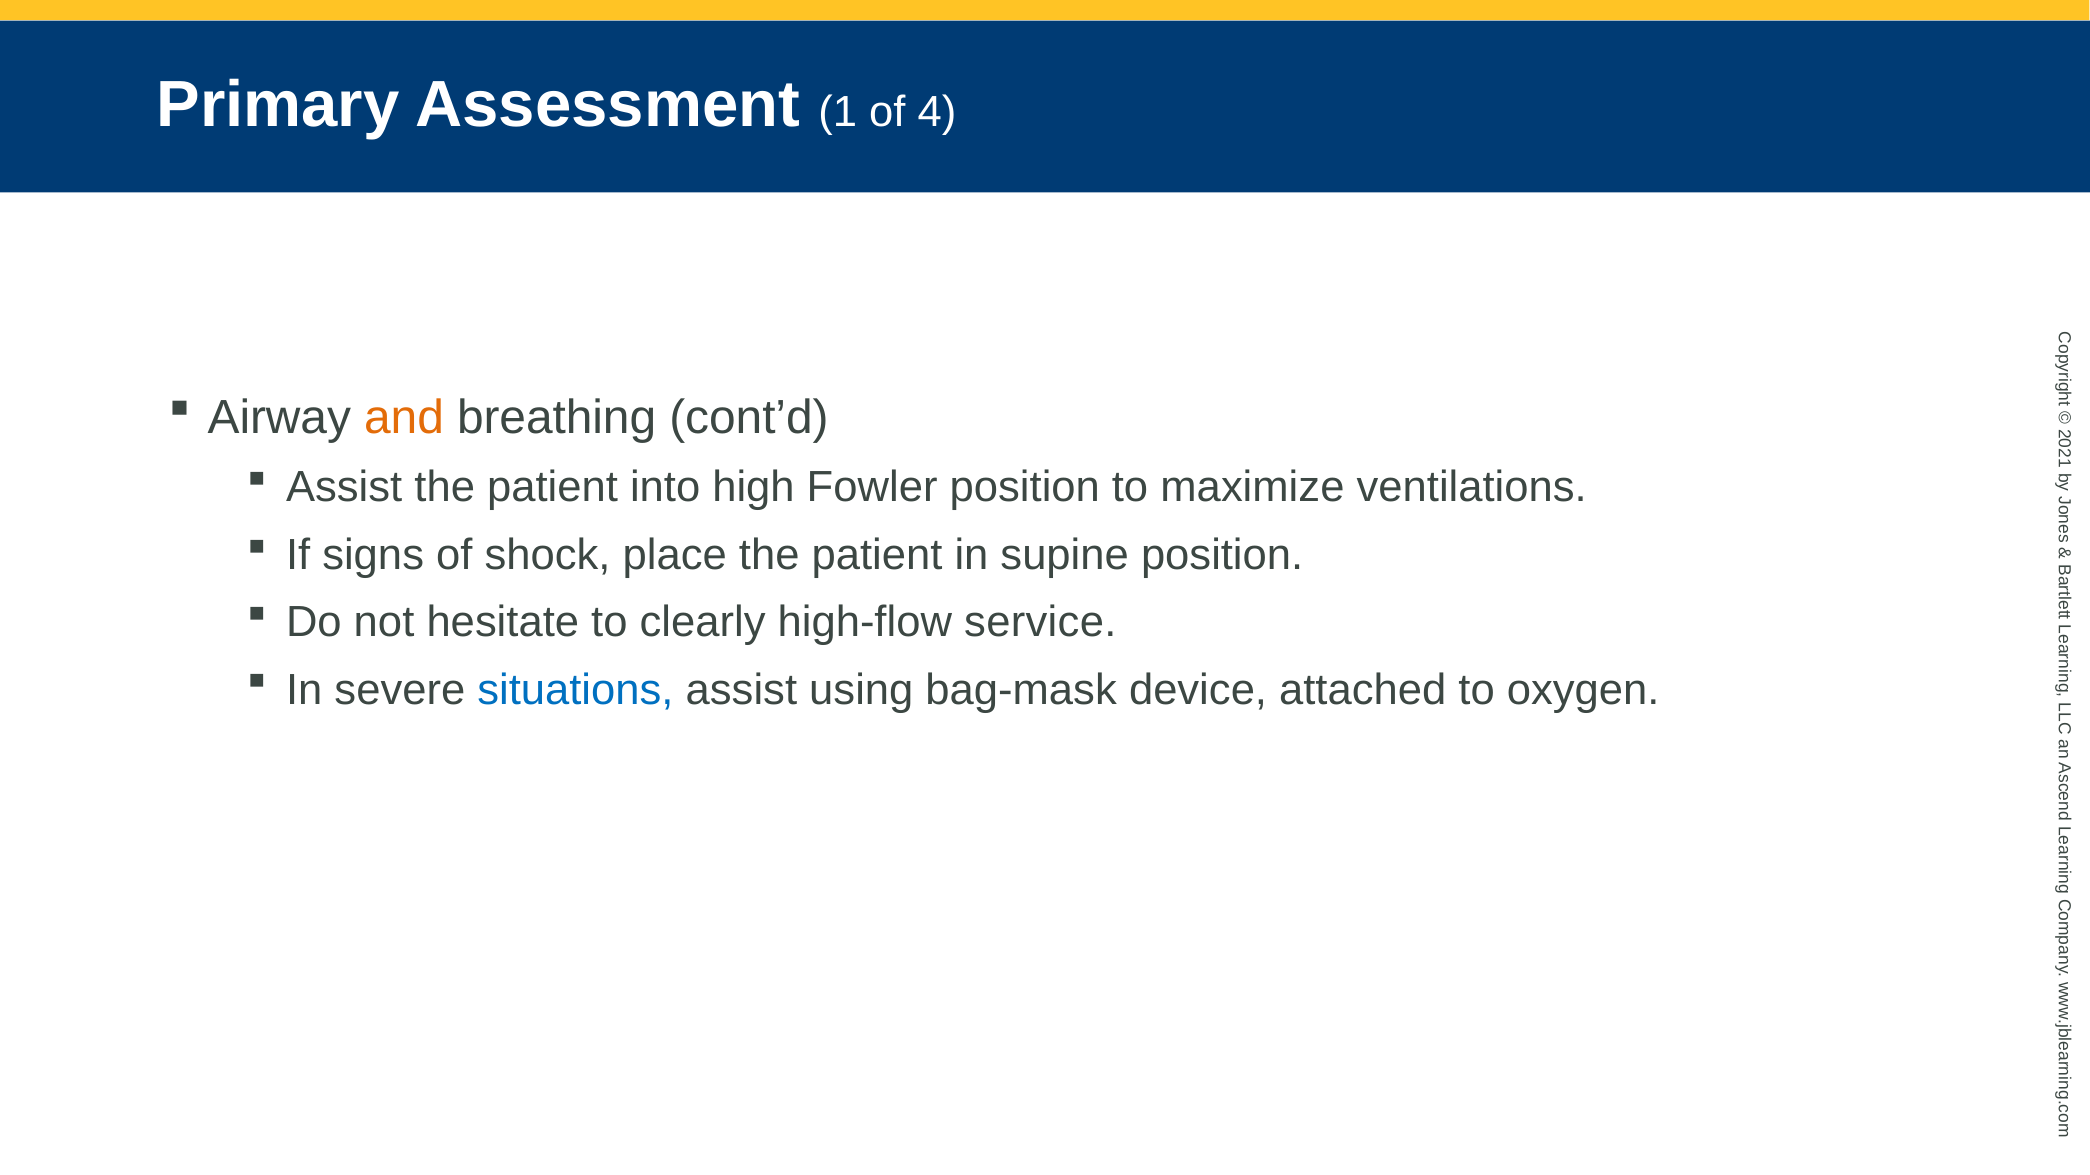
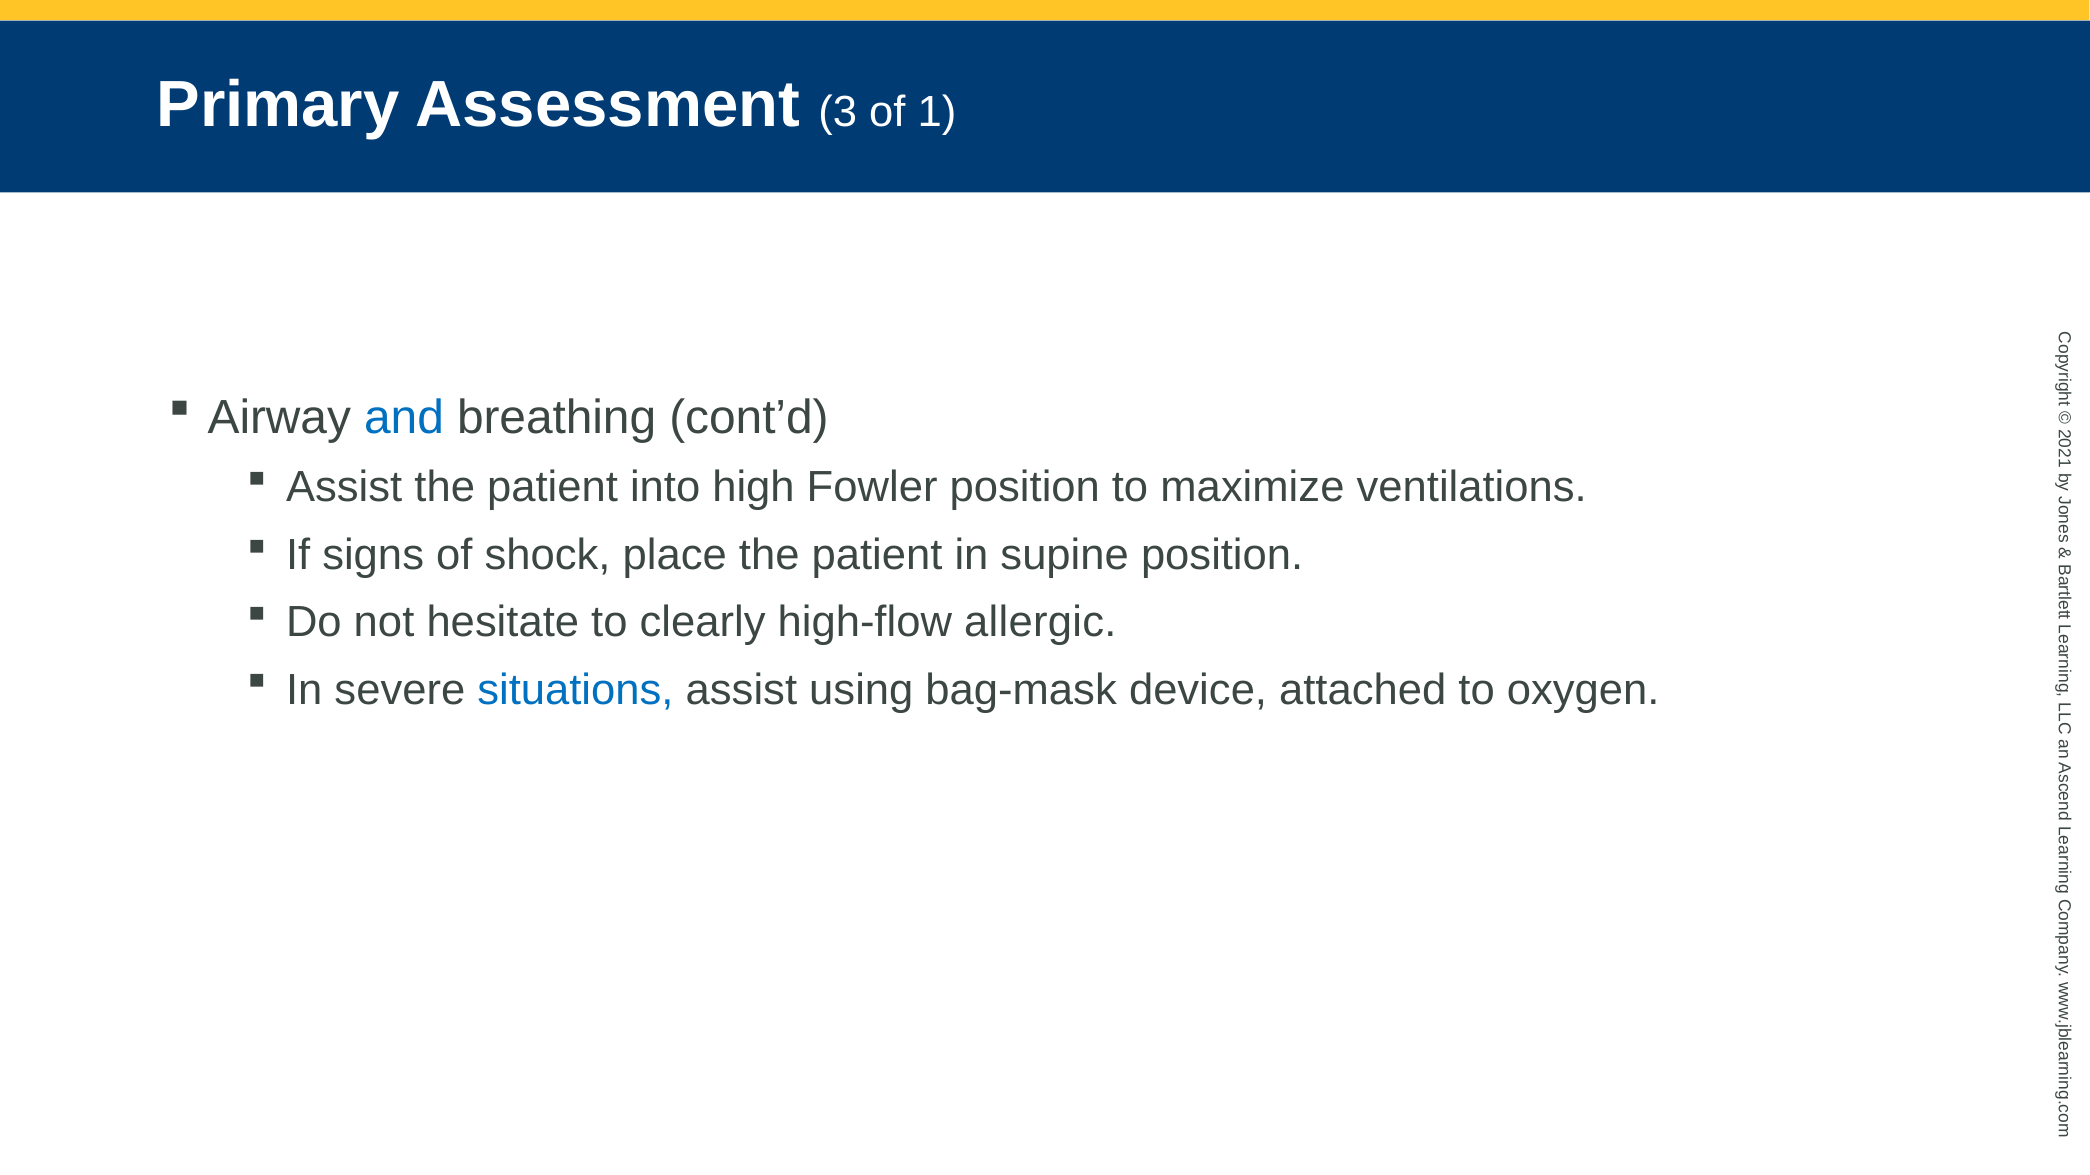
Assessment 1: 1 -> 3
of 4: 4 -> 1
and colour: orange -> blue
service: service -> allergic
